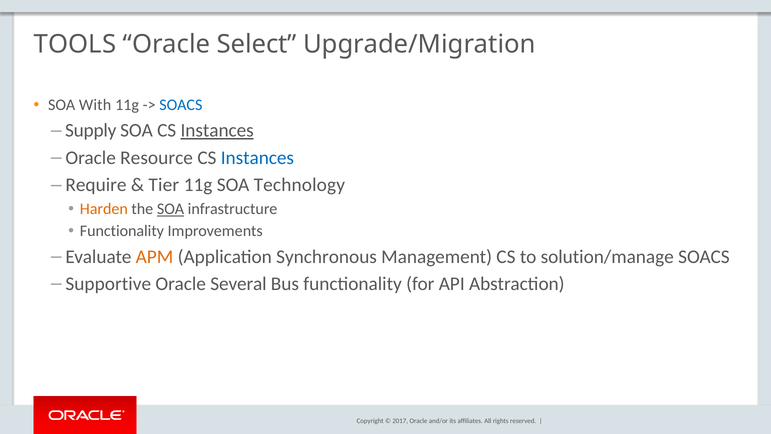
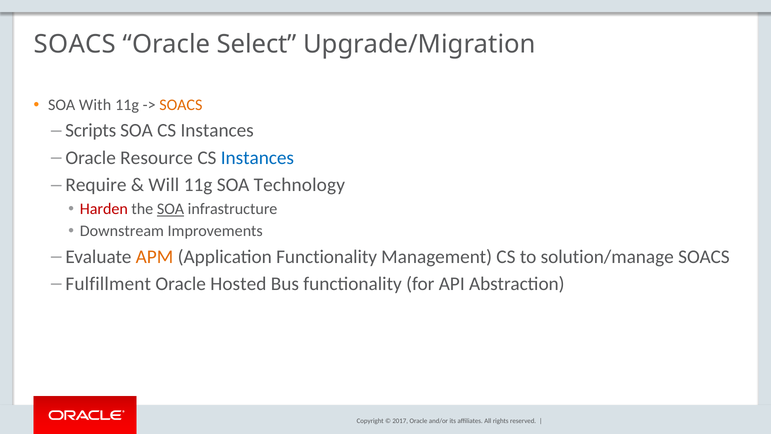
TOOLS at (75, 44): TOOLS -> SOACS
SOACS at (181, 105) colour: blue -> orange
Supply: Supply -> Scripts
Instances at (217, 130) underline: present -> none
Tier: Tier -> Will
Harden colour: orange -> red
Functionality at (122, 231): Functionality -> Downstream
Application Synchronous: Synchronous -> Functionality
Supportive: Supportive -> Fulfillment
Several: Several -> Hosted
